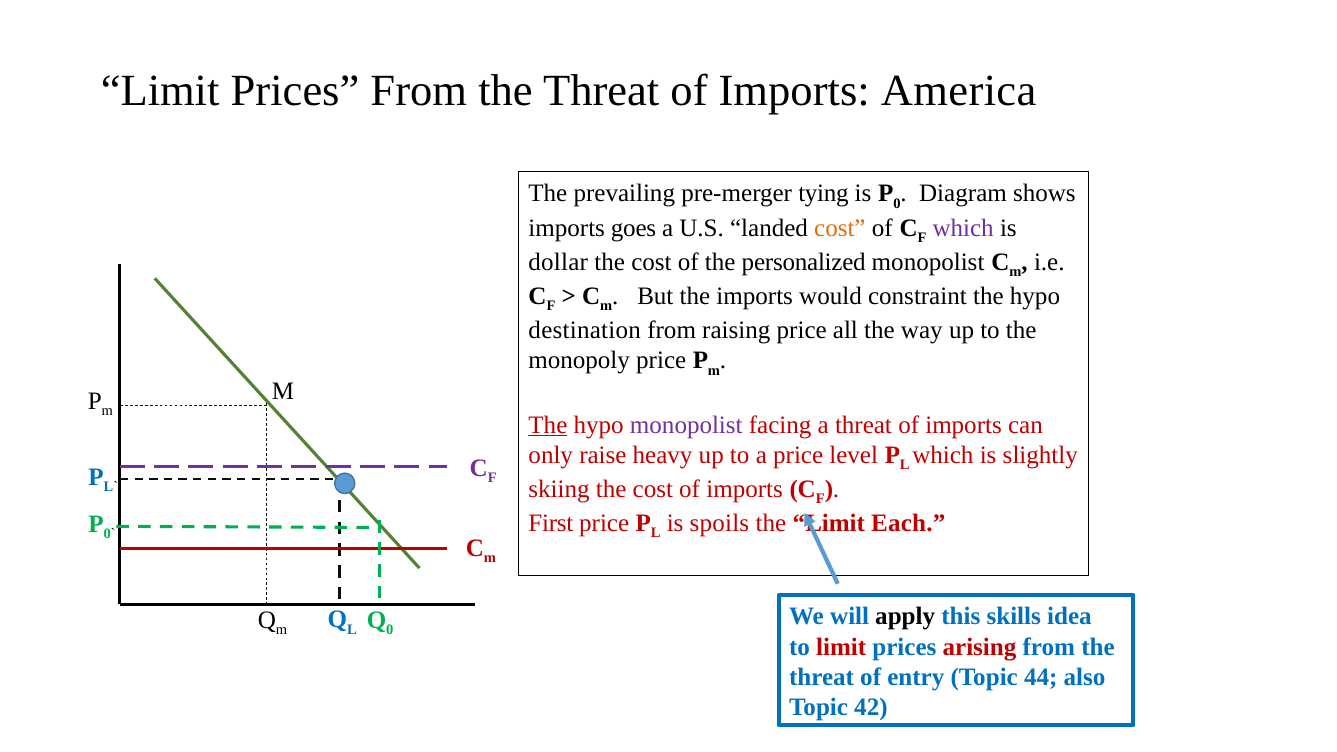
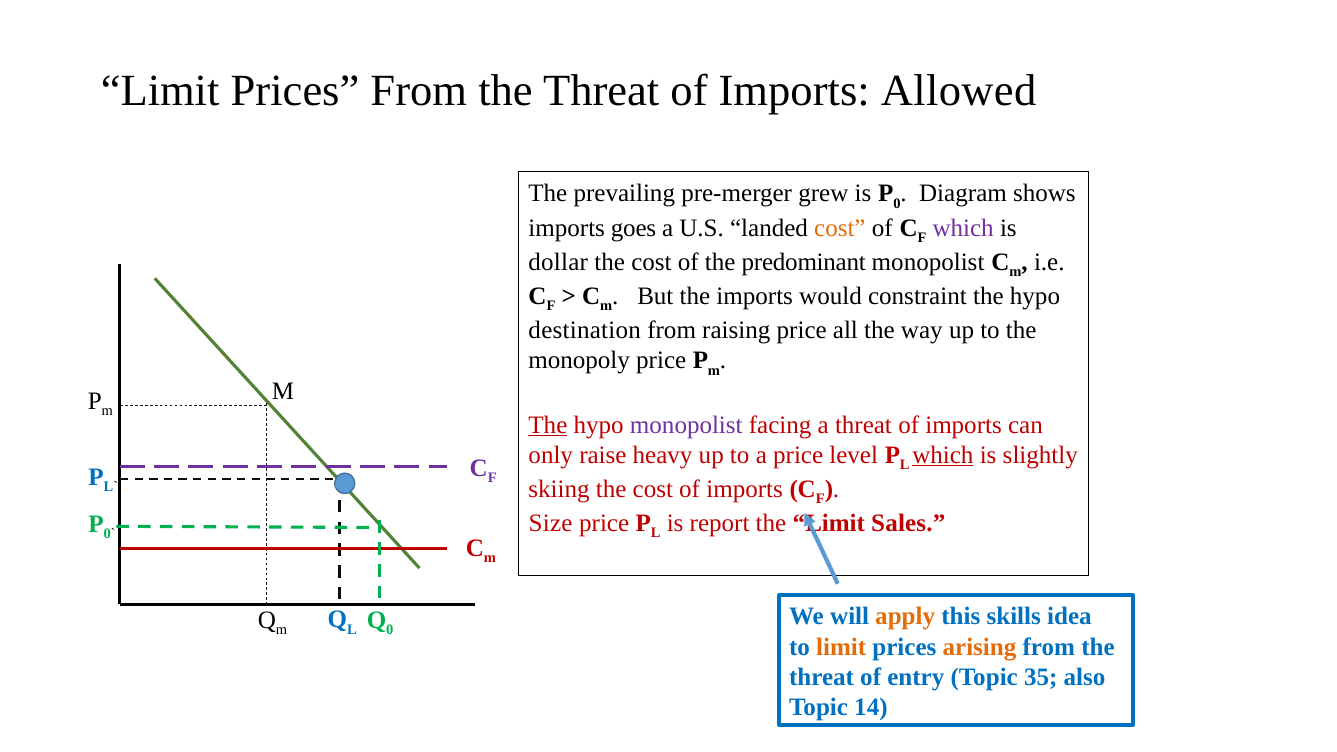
America: America -> Allowed
tying: tying -> grew
personalized: personalized -> predominant
which at (943, 455) underline: none -> present
First: First -> Size
spoils: spoils -> report
Each: Each -> Sales
apply colour: black -> orange
limit at (841, 647) colour: red -> orange
arising colour: red -> orange
44: 44 -> 35
42: 42 -> 14
